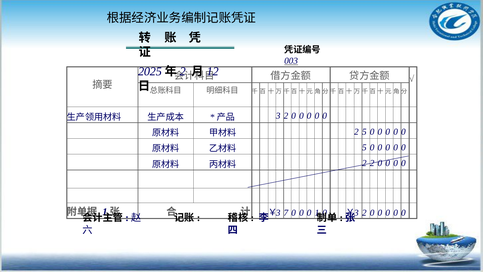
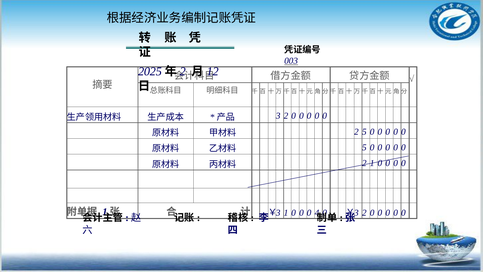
2 2: 2 -> 1
7 at (286, 213): 7 -> 1
1: 1 -> 4
